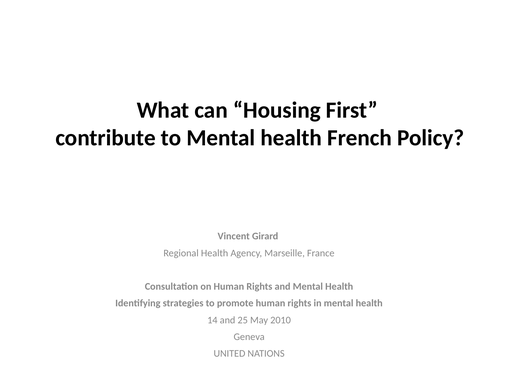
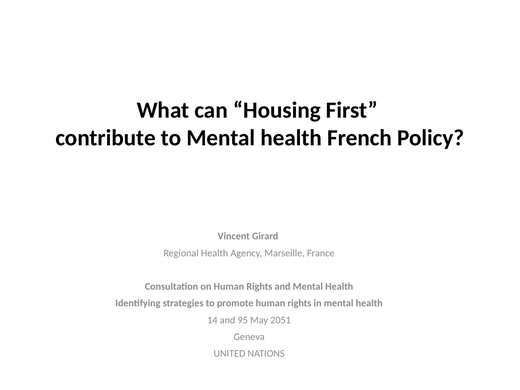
25: 25 -> 95
2010: 2010 -> 2051
